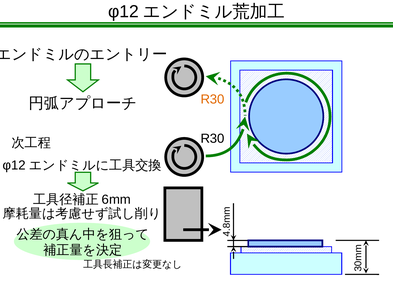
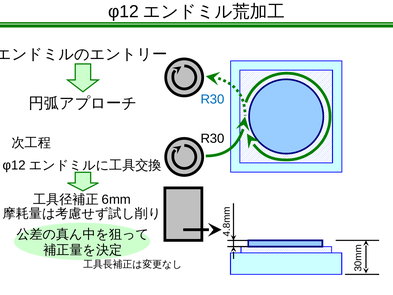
R30 at (213, 99) colour: orange -> blue
